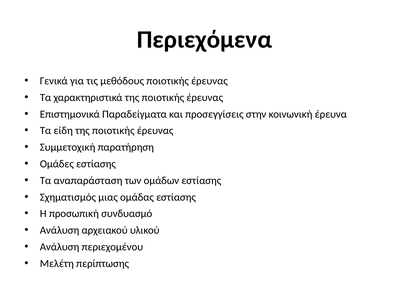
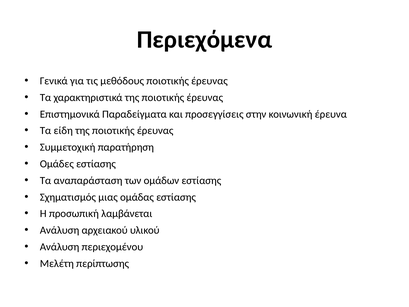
συνδυασμό: συνδυασμό -> λαμβάνεται
